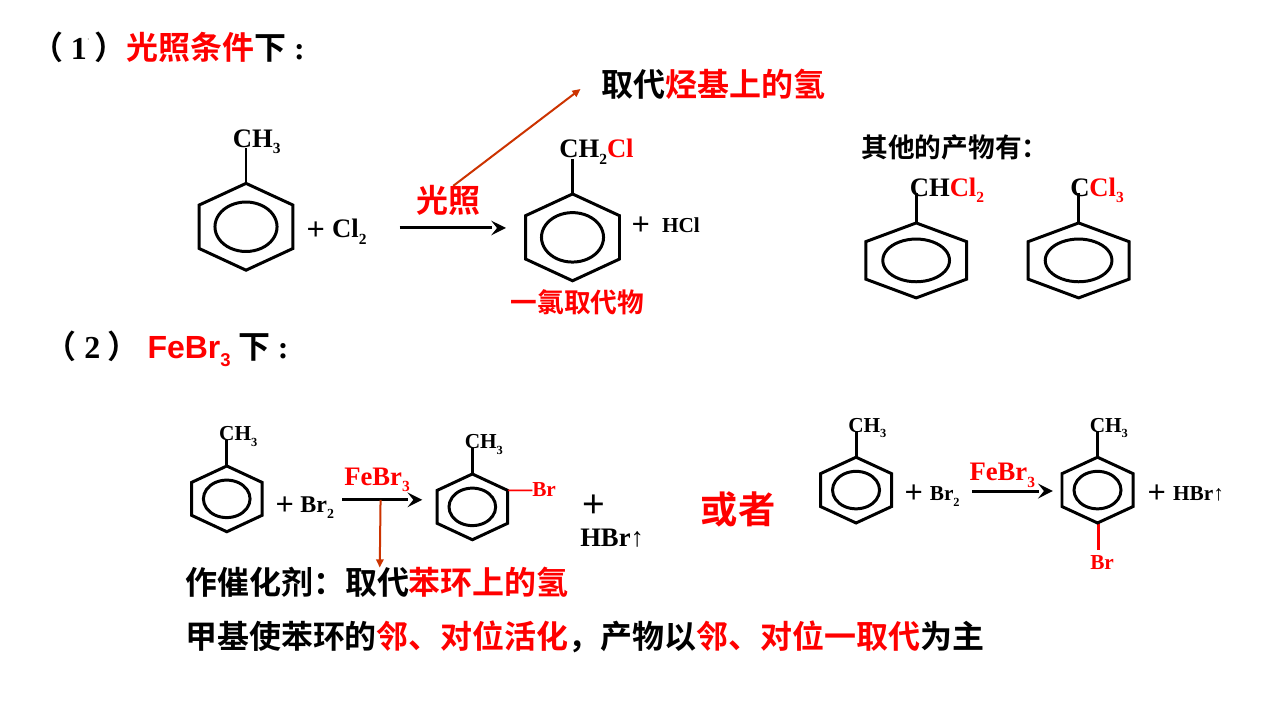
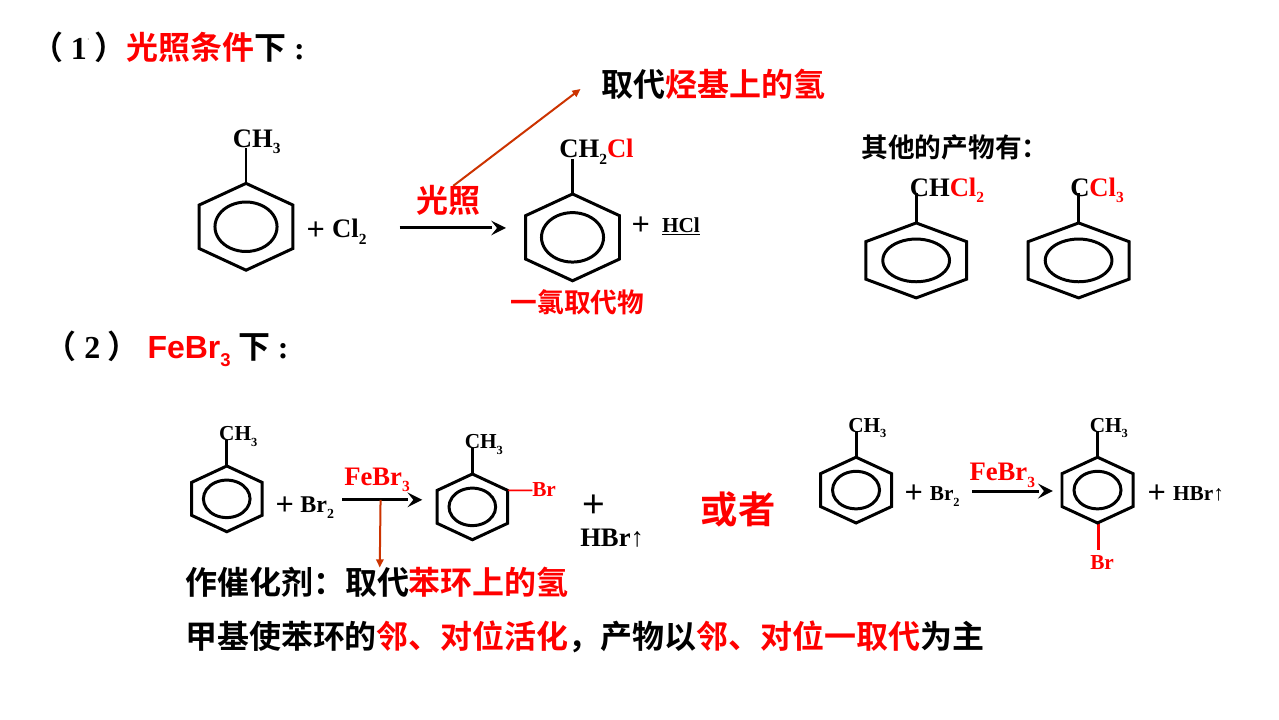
HCl underline: none -> present
